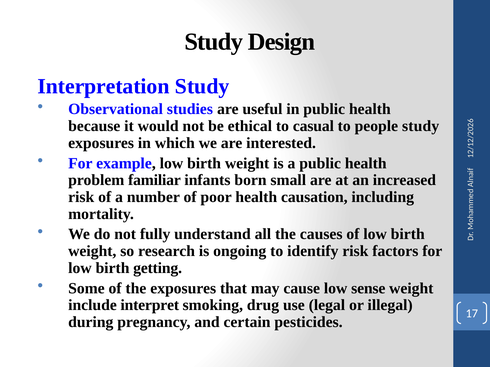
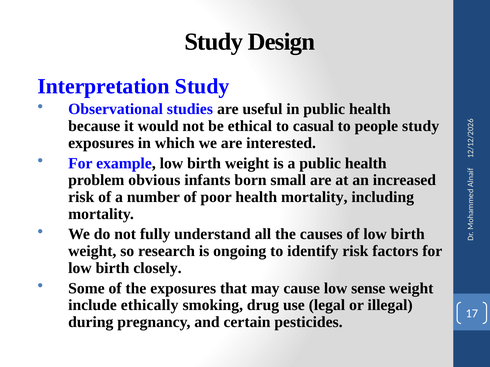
familiar: familiar -> obvious
health causation: causation -> mortality
getting: getting -> closely
interpret: interpret -> ethically
